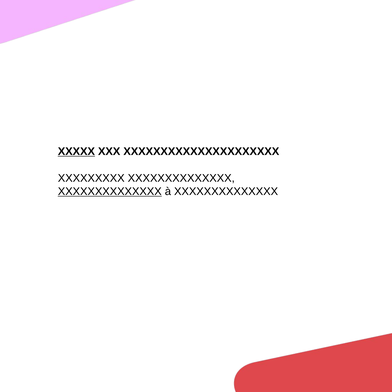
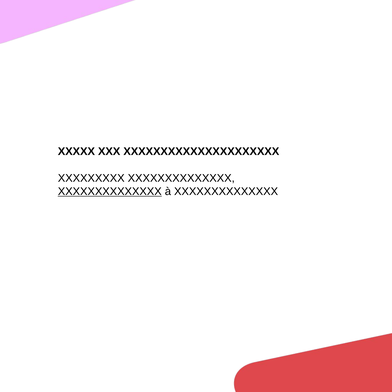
XXXXX underline: present -> none
